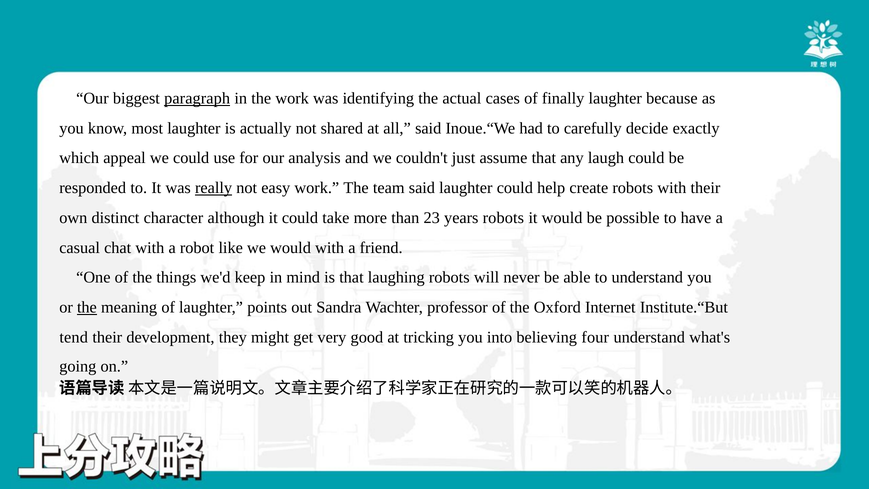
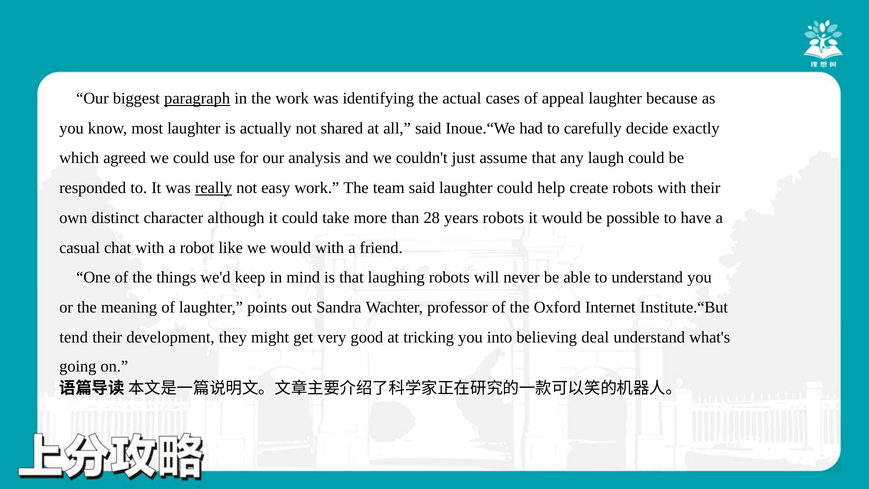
finally: finally -> appeal
appeal: appeal -> agreed
23: 23 -> 28
the at (87, 307) underline: present -> none
four: four -> deal
